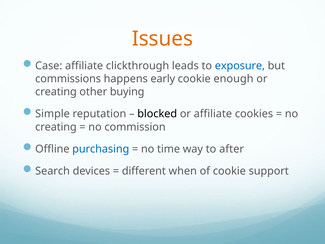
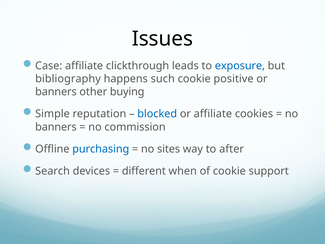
Issues colour: orange -> black
commissions: commissions -> bibliography
early: early -> such
enough: enough -> positive
creating at (56, 92): creating -> banners
blocked colour: black -> blue
creating at (56, 127): creating -> banners
time: time -> sites
